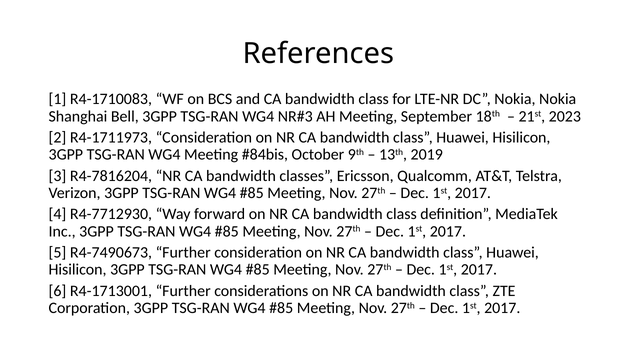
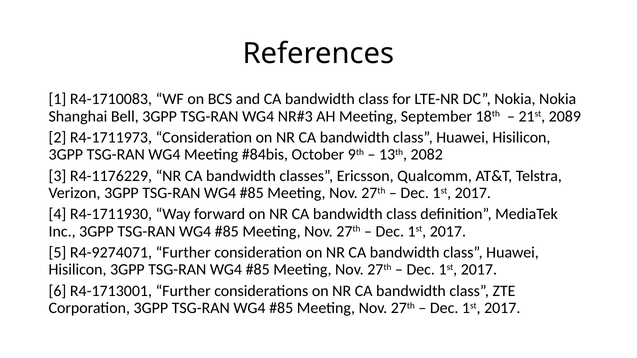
2023: 2023 -> 2089
2019: 2019 -> 2082
R4-7816204: R4-7816204 -> R4-1176229
R4-7712930: R4-7712930 -> R4-1711930
R4-7490673: R4-7490673 -> R4-9274071
